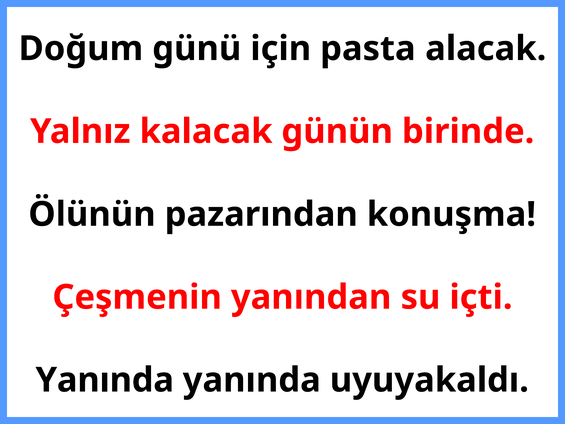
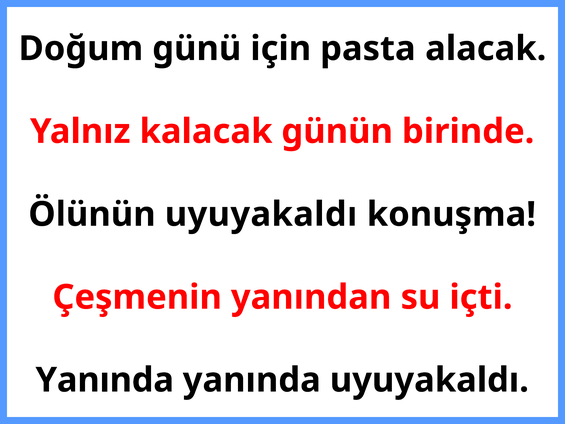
Ölünün pazarından: pazarından -> uyuyakaldı
